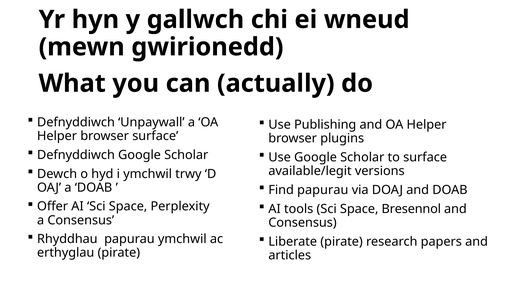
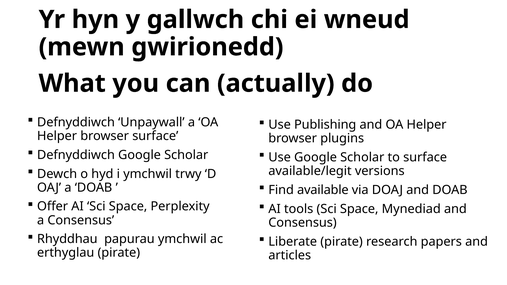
Find papurau: papurau -> available
Bresennol: Bresennol -> Mynediad
